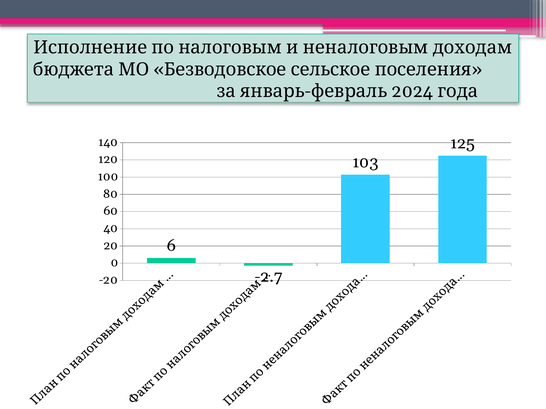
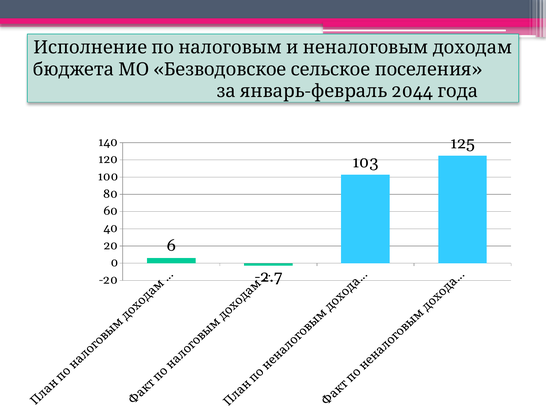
2024: 2024 -> 2044
